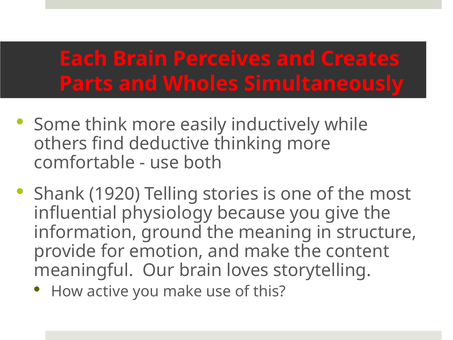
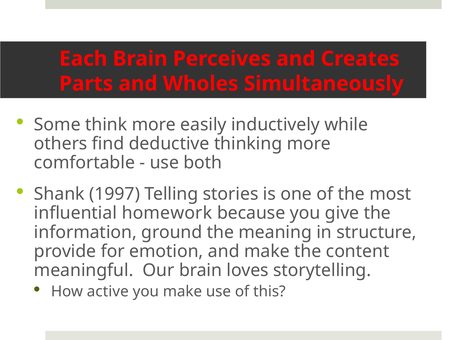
1920: 1920 -> 1997
physiology: physiology -> homework
